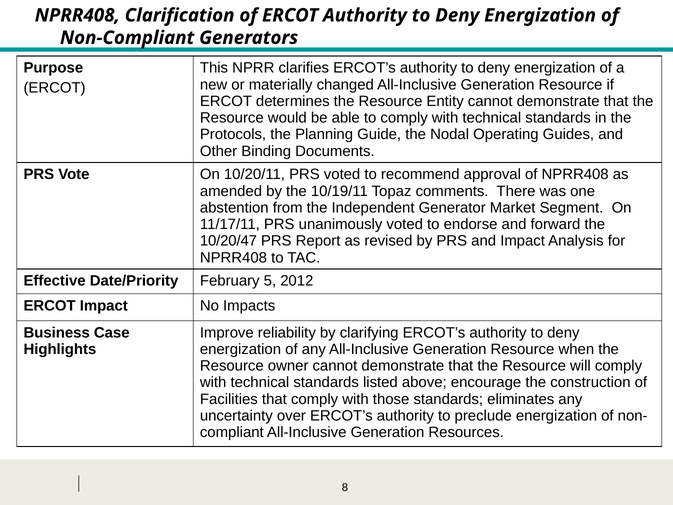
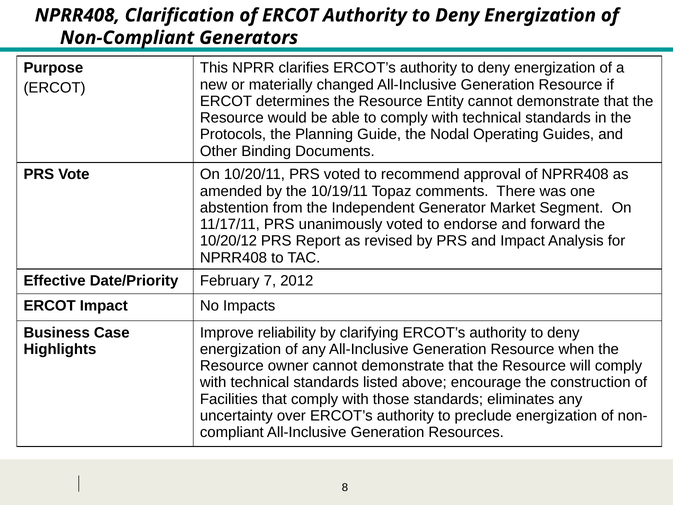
10/20/47: 10/20/47 -> 10/20/12
5: 5 -> 7
